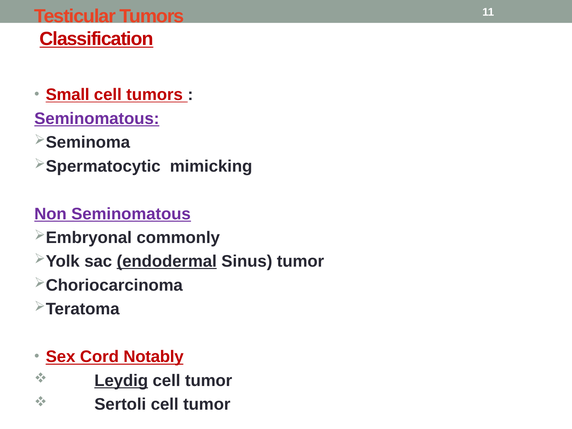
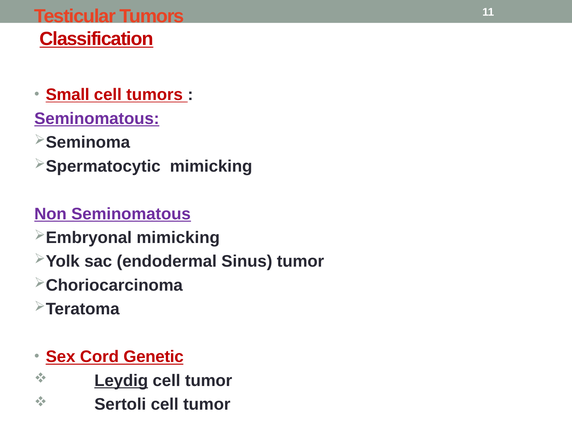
commonly at (178, 238): commonly -> mimicking
endodermal underline: present -> none
Notably: Notably -> Genetic
